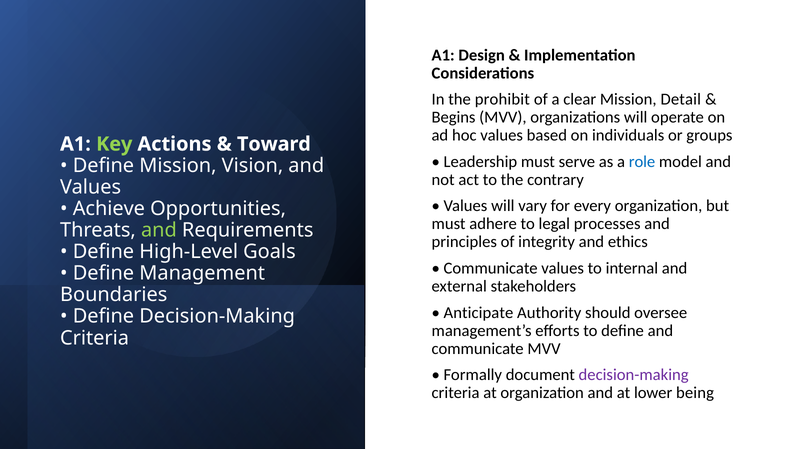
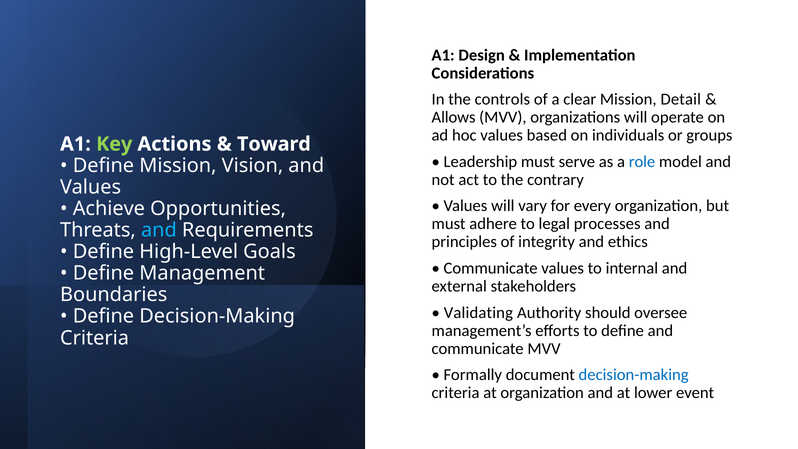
prohibit: prohibit -> controls
Begins: Begins -> Allows
and at (159, 230) colour: light green -> light blue
Anticipate: Anticipate -> Validating
decision-making at (634, 375) colour: purple -> blue
being: being -> event
